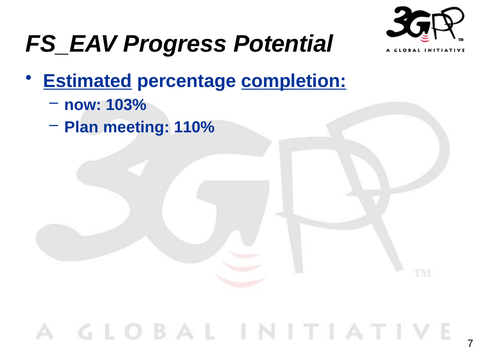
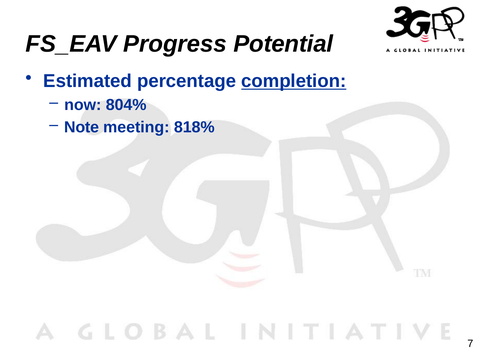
Estimated underline: present -> none
103%: 103% -> 804%
Plan: Plan -> Note
110%: 110% -> 818%
